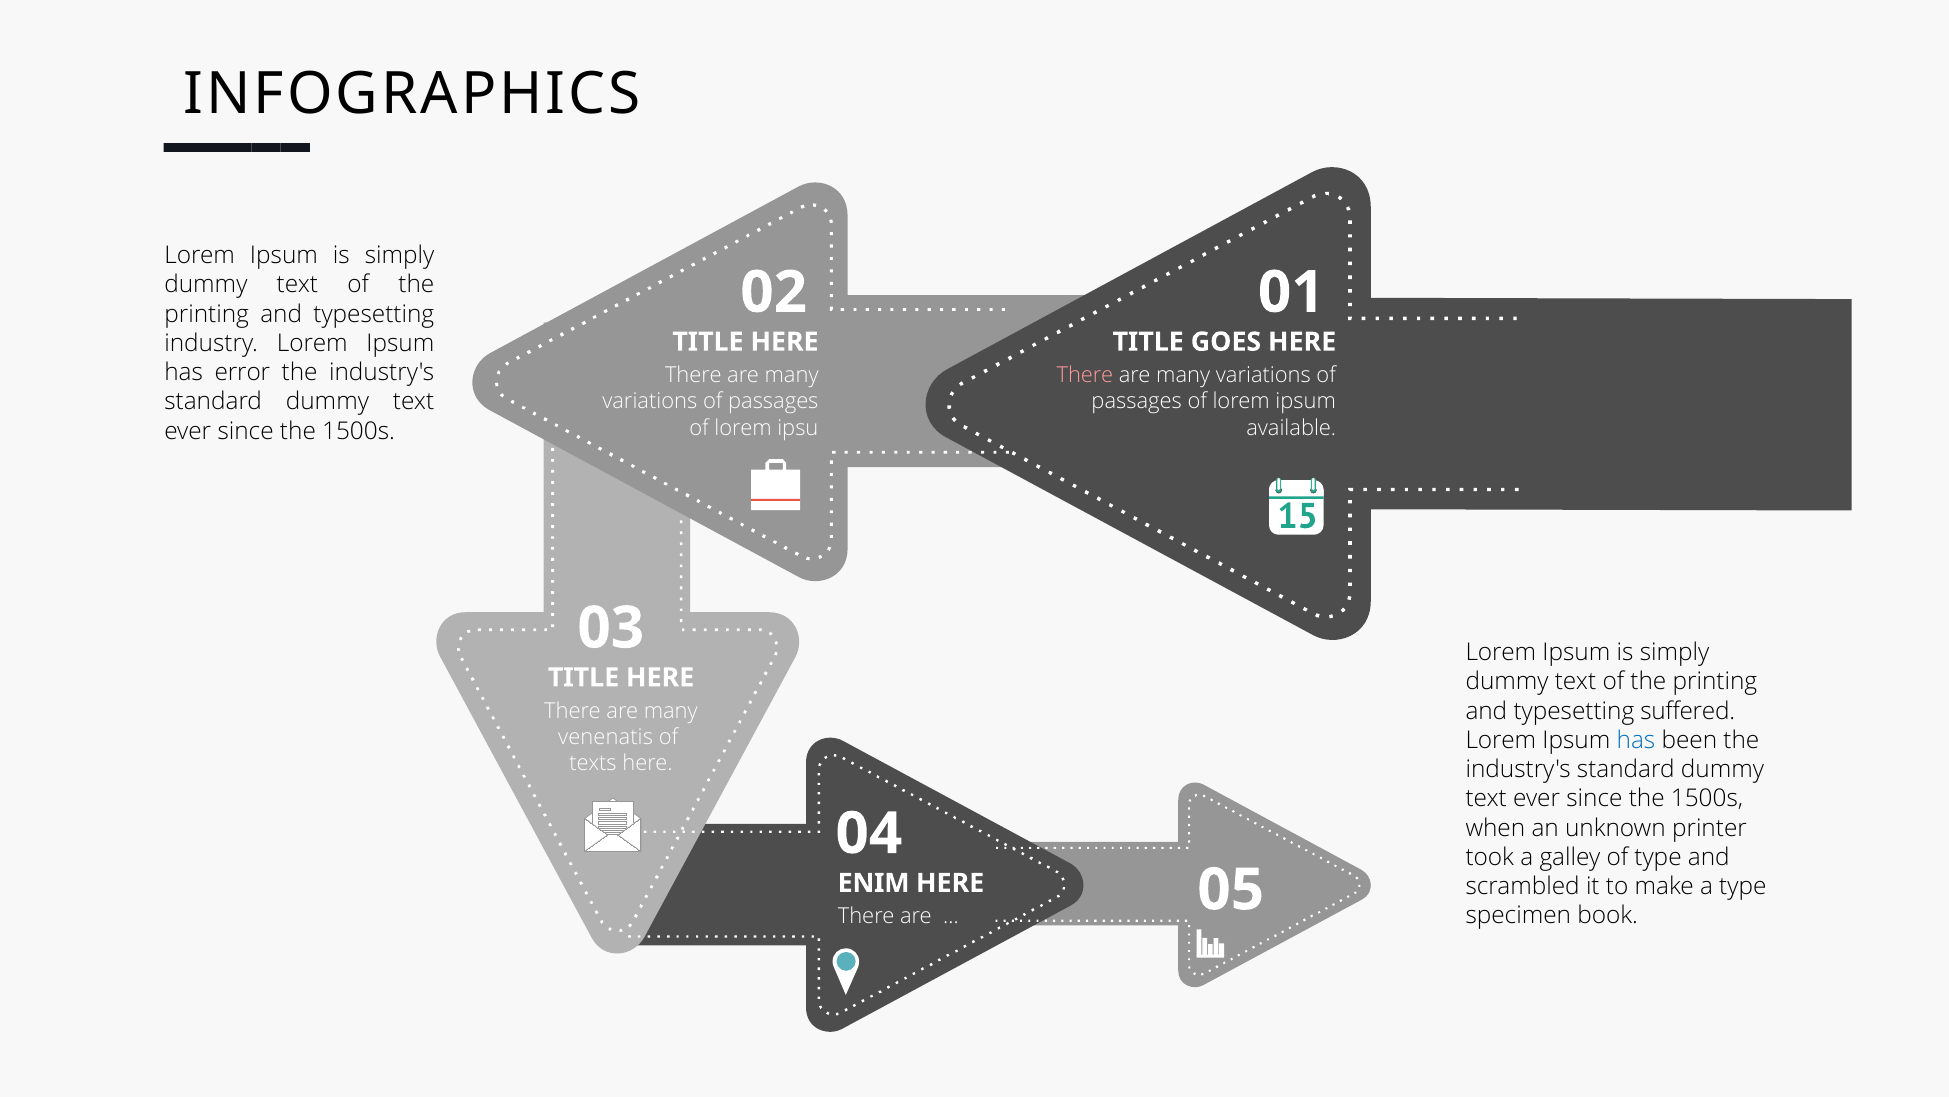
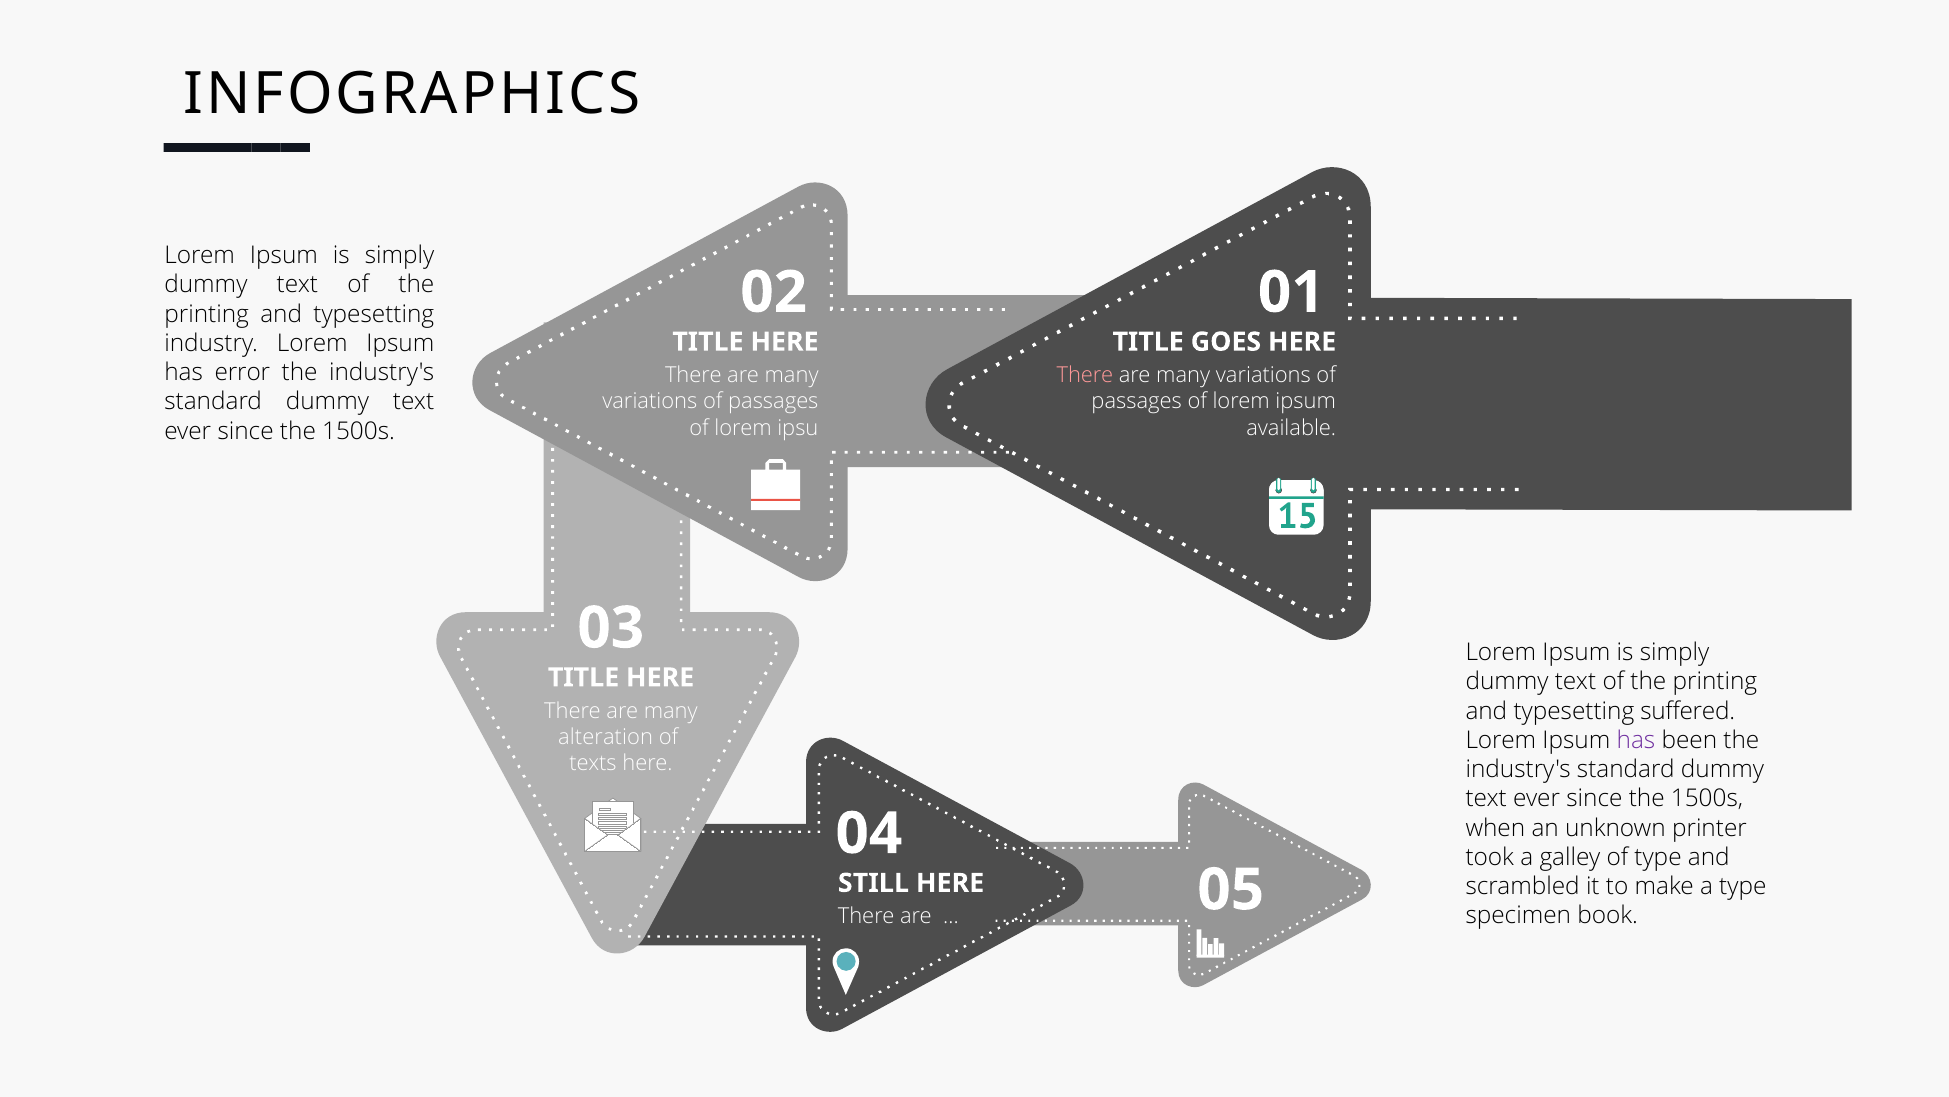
venenatis: venenatis -> alteration
has at (1636, 740) colour: blue -> purple
ENIM: ENIM -> STILL
